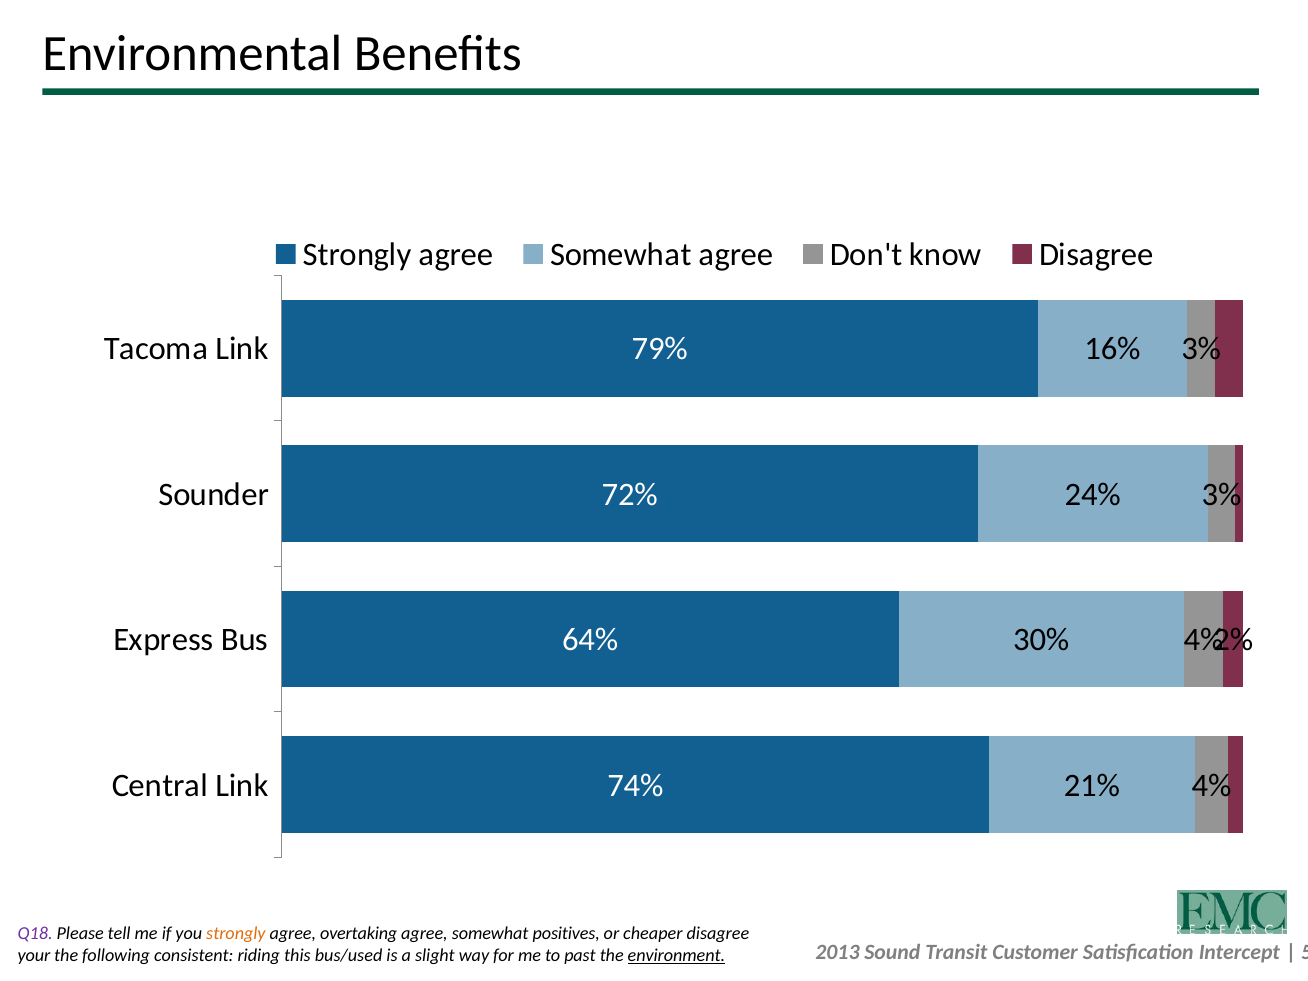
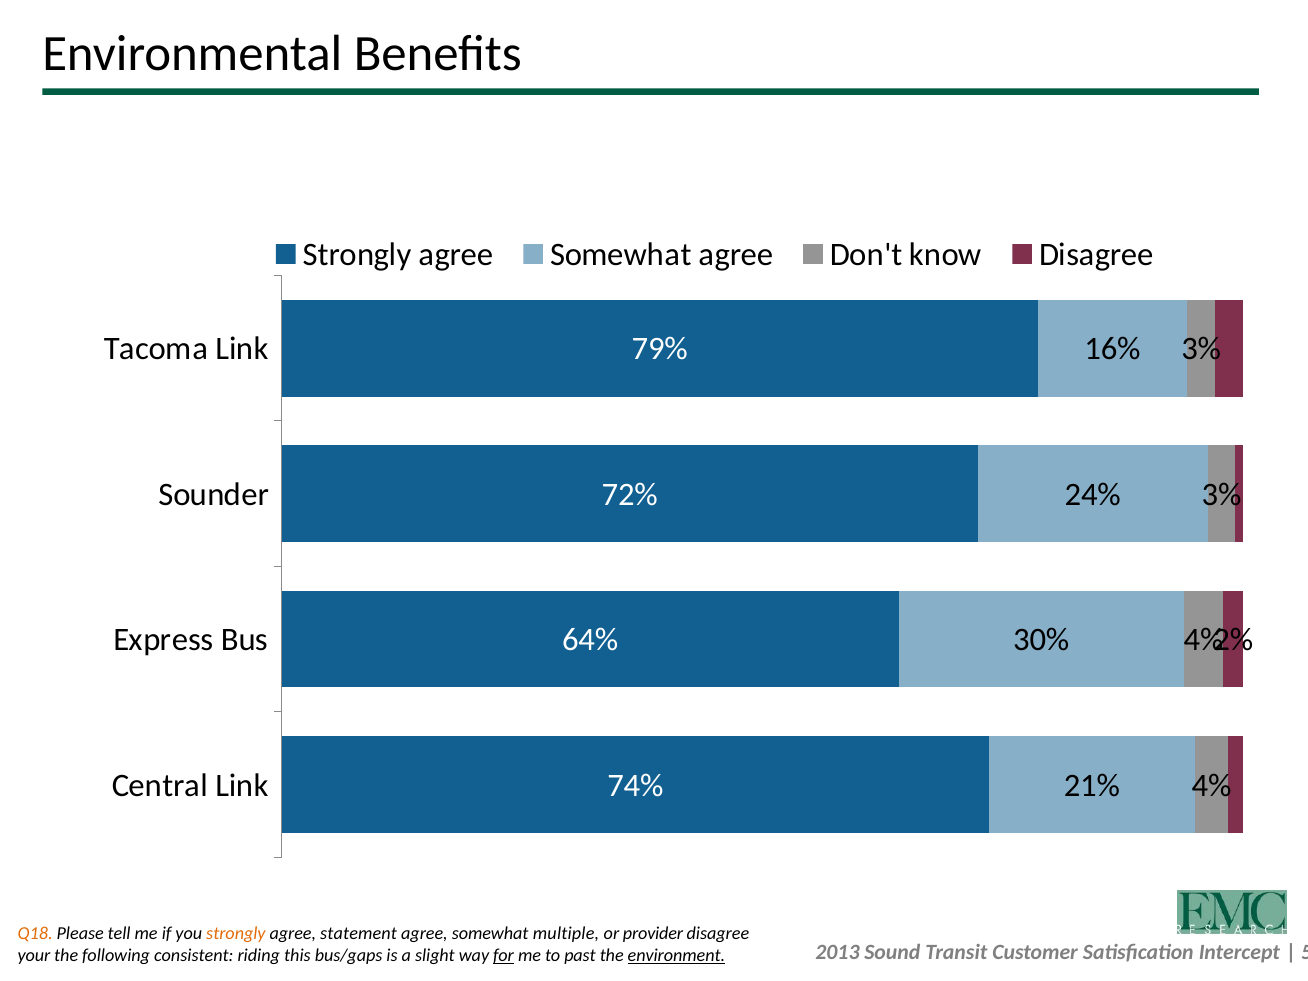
Q18 colour: purple -> orange
overtaking: overtaking -> statement
positives: positives -> multiple
cheaper: cheaper -> provider
bus/used: bus/used -> bus/gaps
for underline: none -> present
